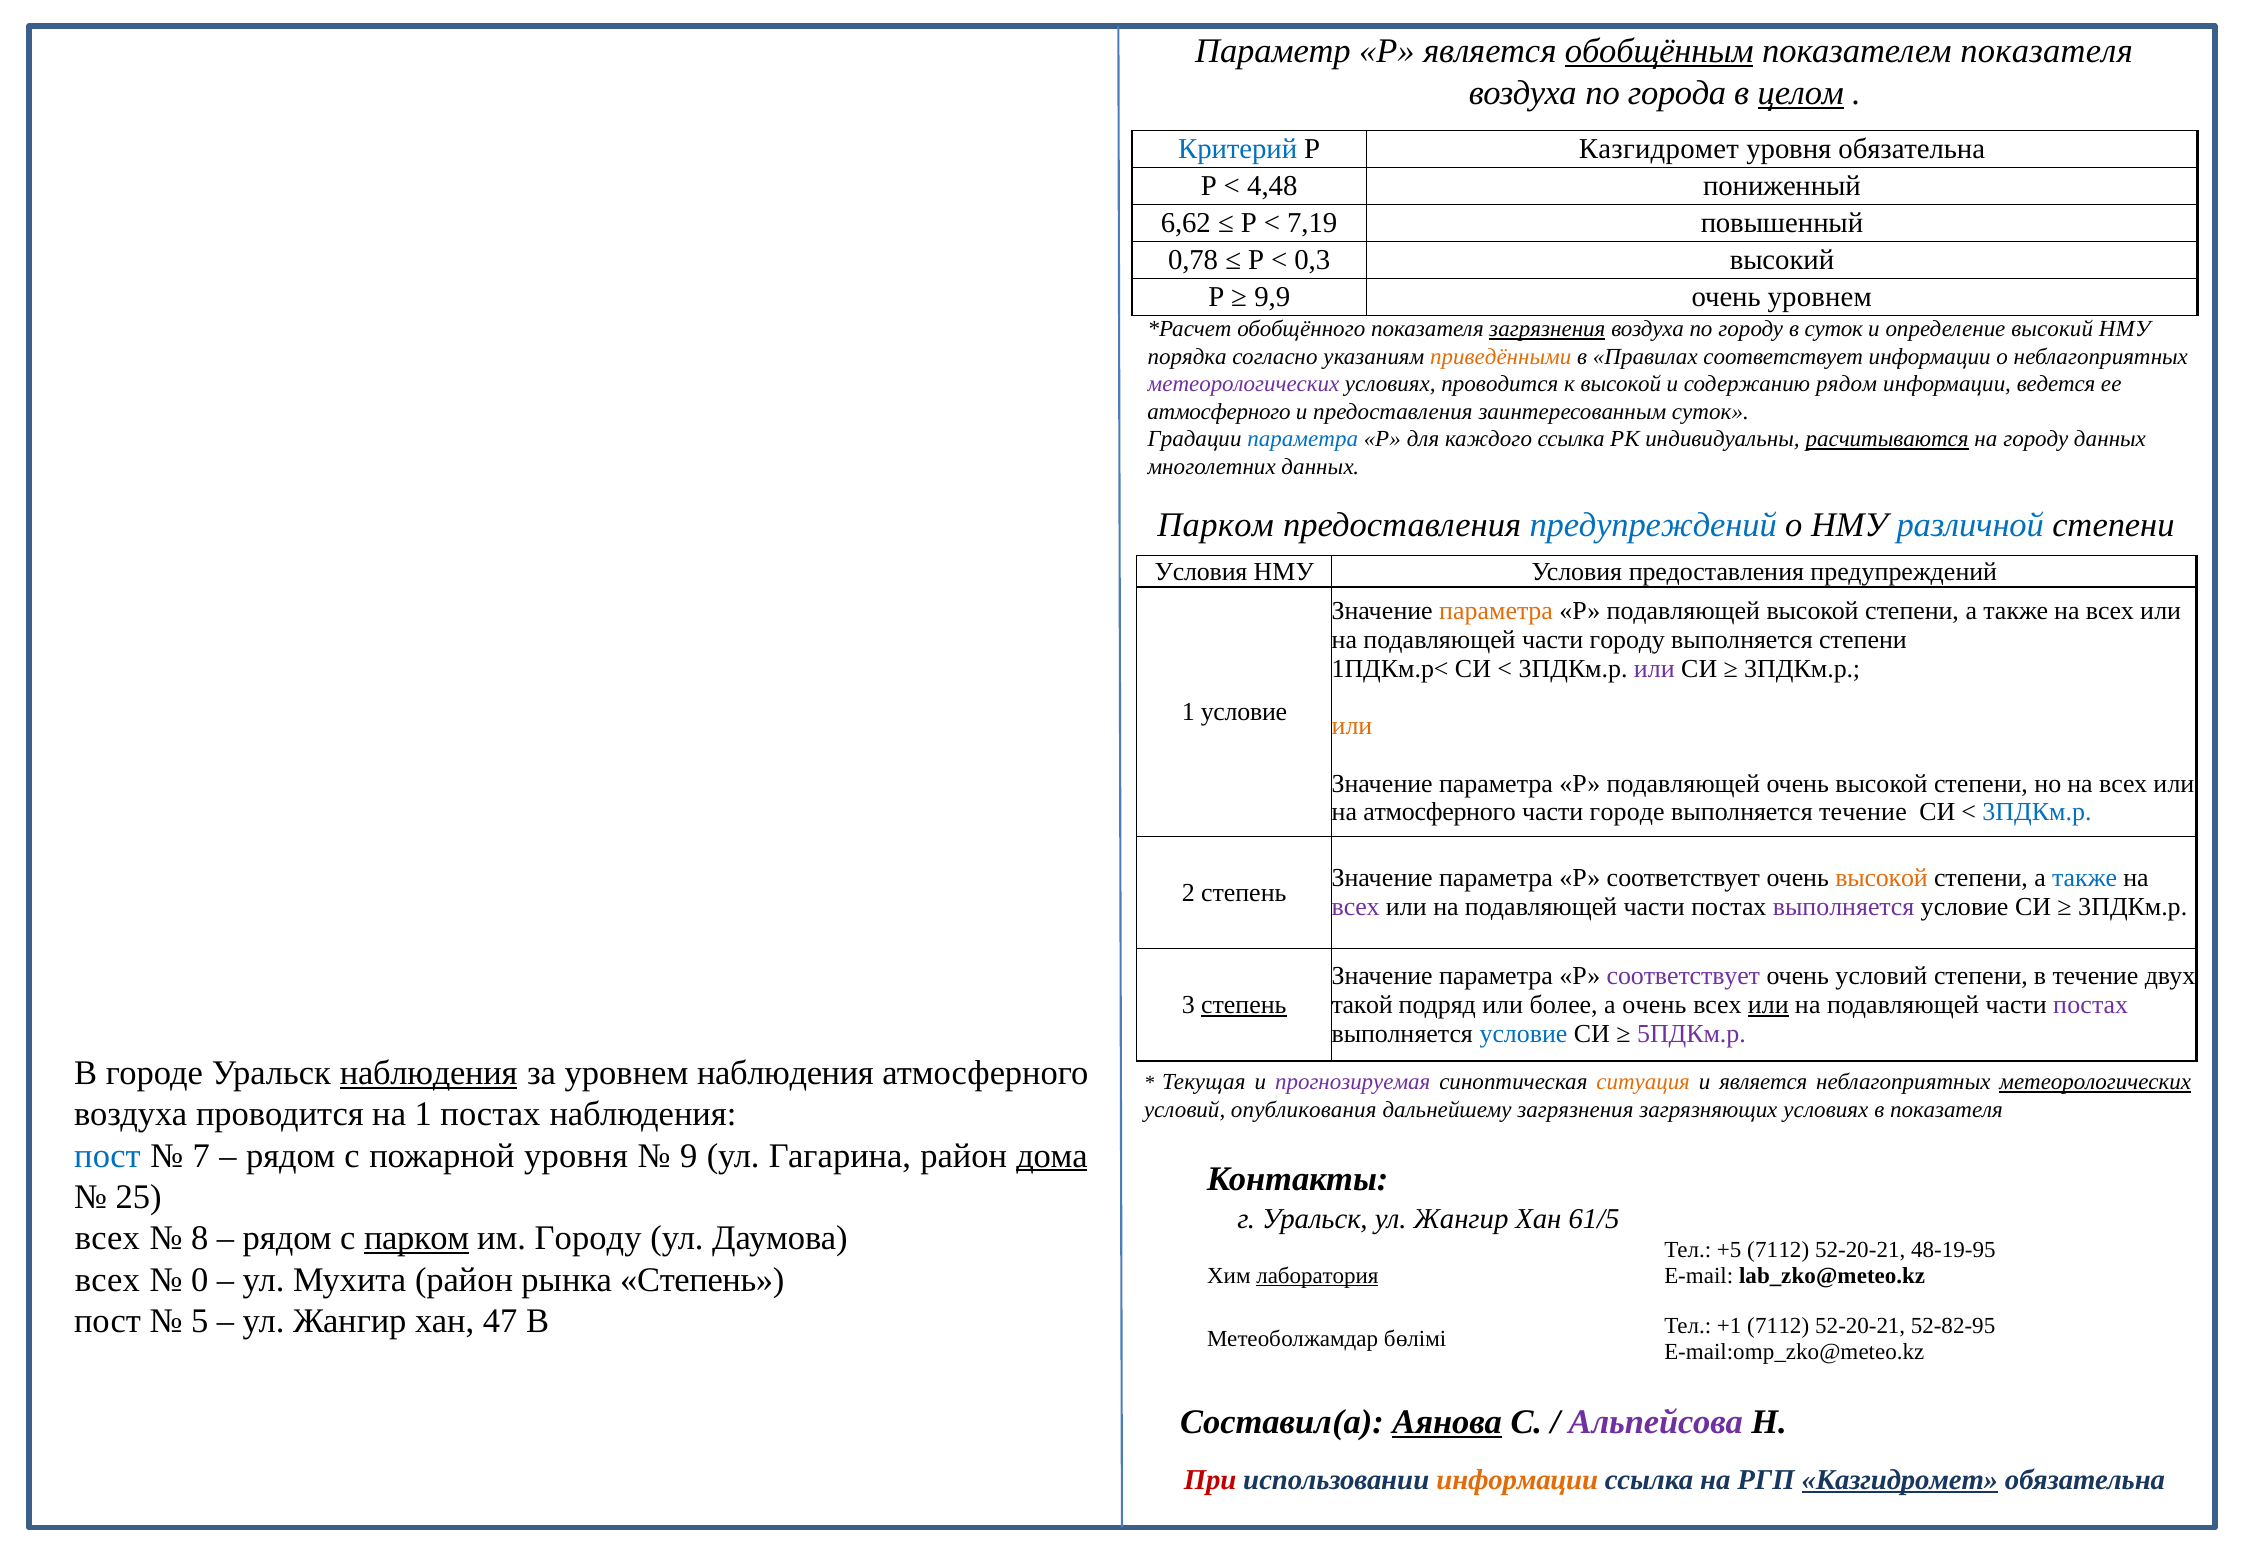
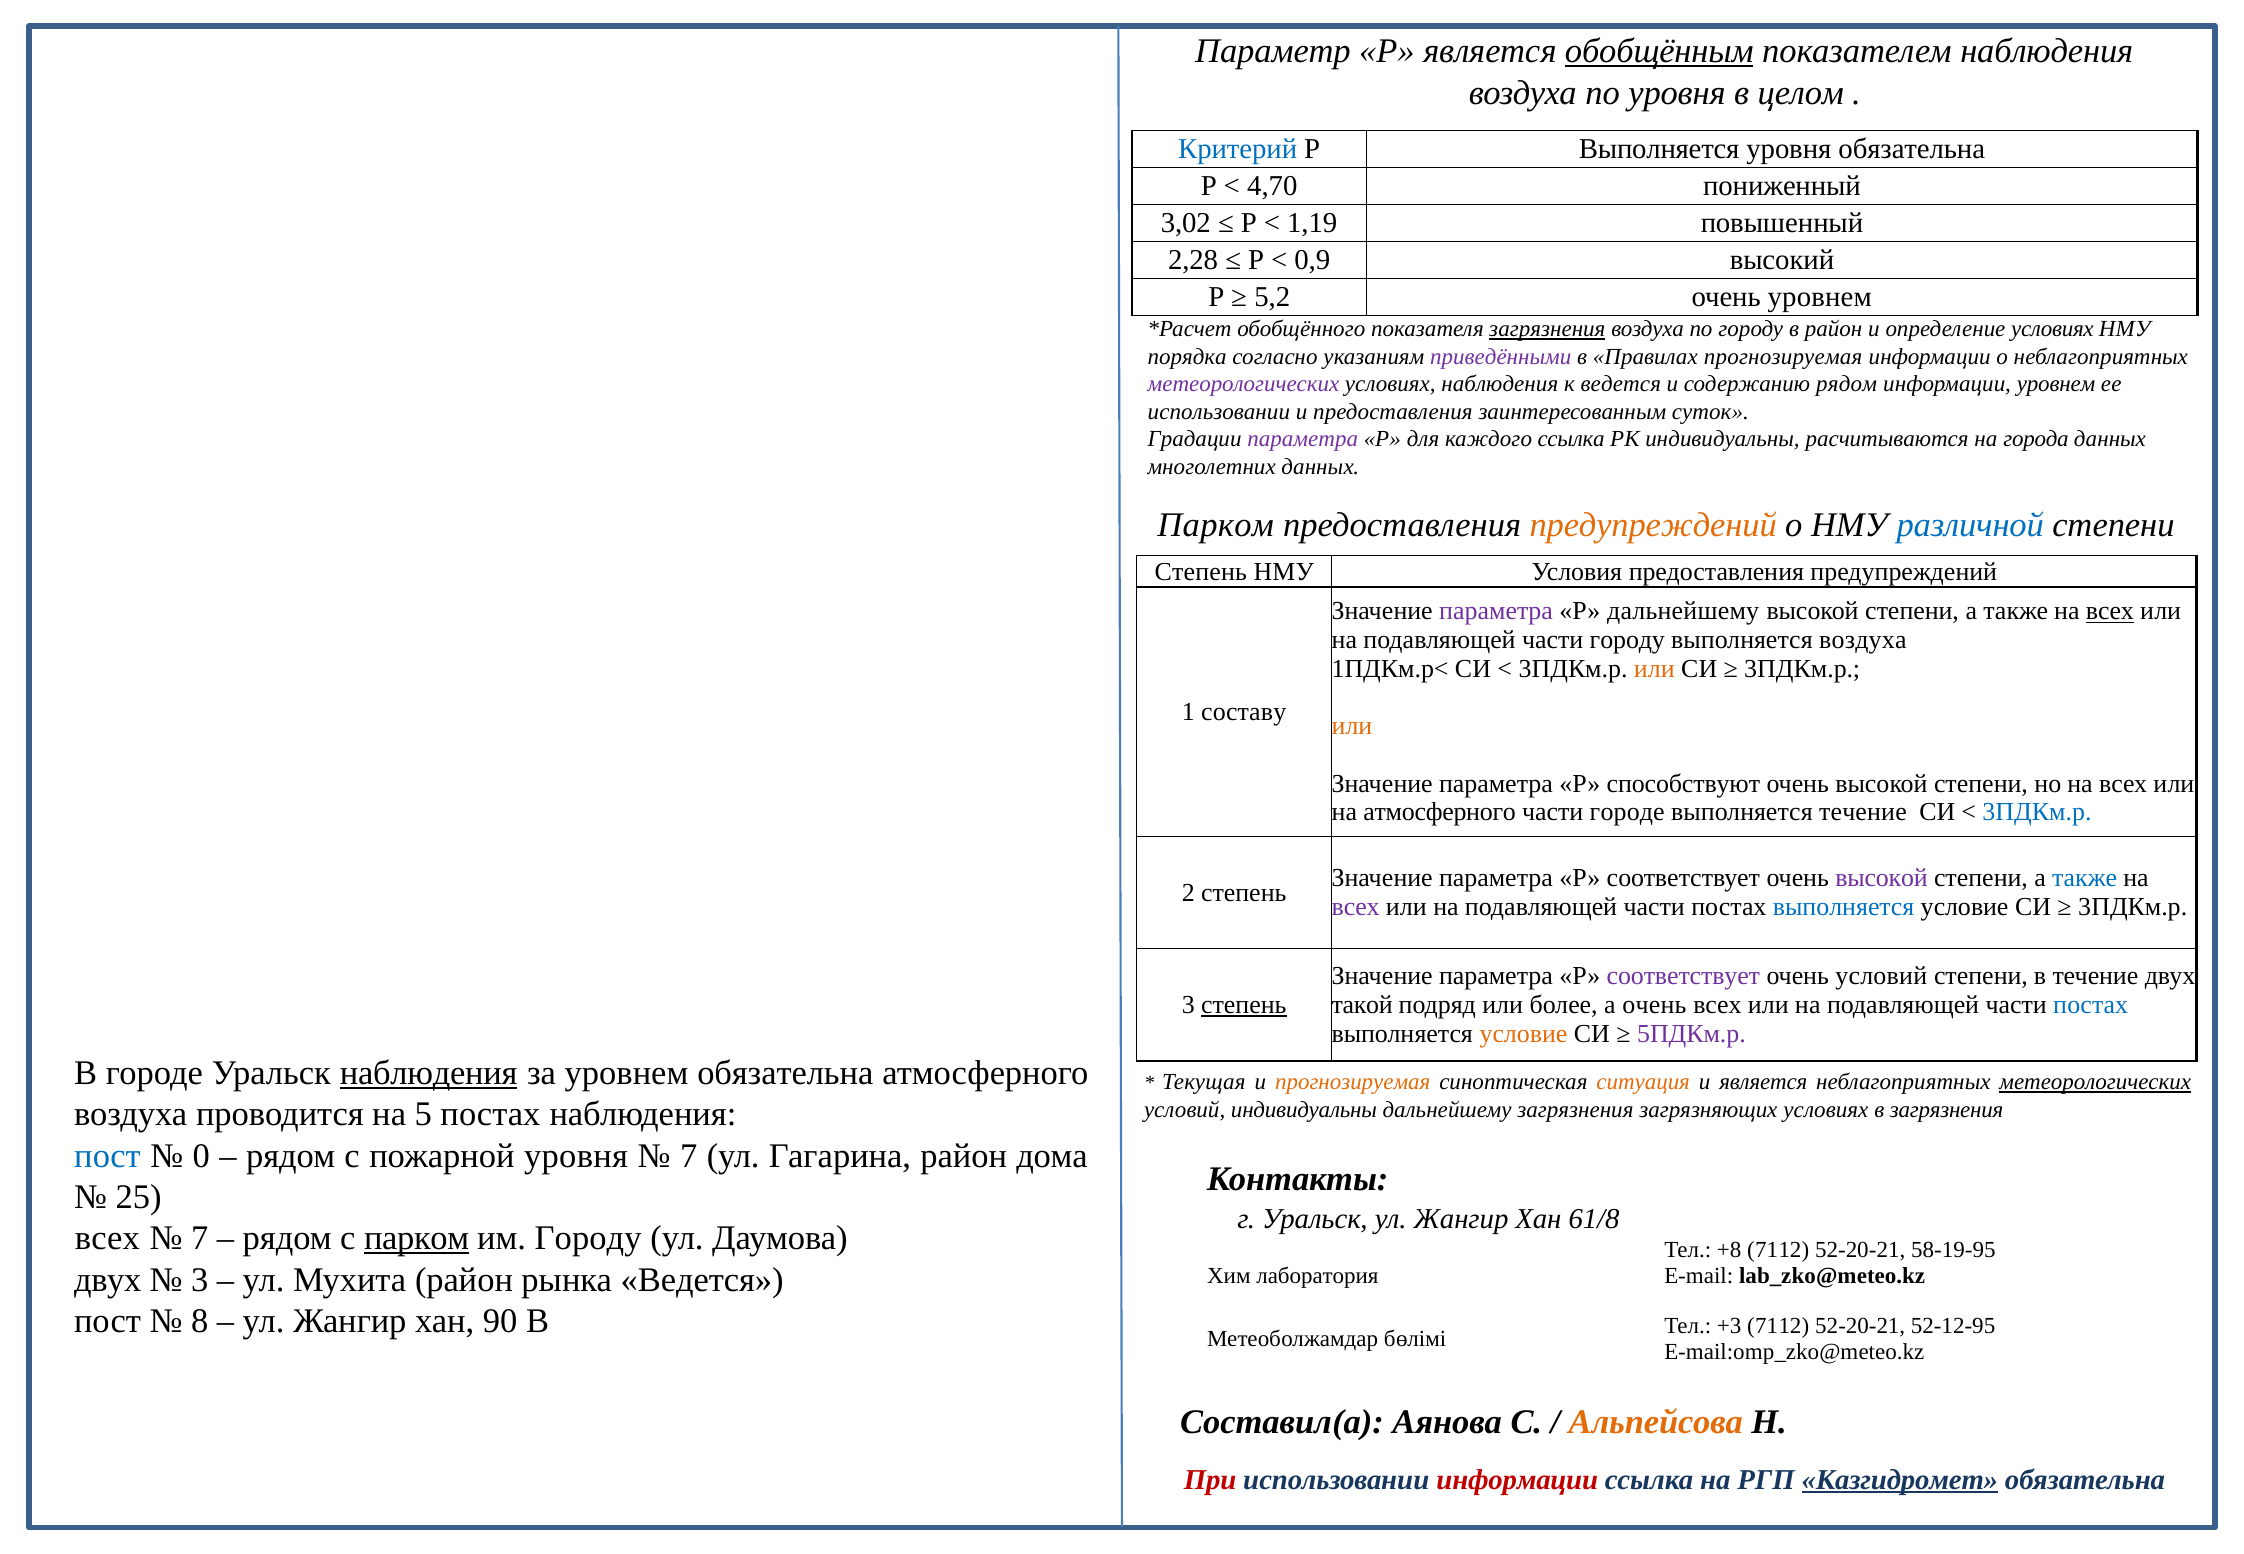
показателем показателя: показателя -> наблюдения
по города: города -> уровня
целом underline: present -> none
Р Казгидромет: Казгидромет -> Выполняется
4,48: 4,48 -> 4,70
6,62: 6,62 -> 3,02
7,19: 7,19 -> 1,19
0,78: 0,78 -> 2,28
0,3: 0,3 -> 0,9
9,9: 9,9 -> 5,2
в суток: суток -> район
определение высокий: высокий -> условиях
приведёнными colour: orange -> purple
Правилах соответствует: соответствует -> прогнозируемая
условиях проводится: проводится -> наблюдения
к высокой: высокой -> ведется
информации ведется: ведется -> уровнем
атмосферного at (1219, 412): атмосферного -> использовании
параметра at (1303, 439) colour: blue -> purple
расчитываются underline: present -> none
на городу: городу -> города
предупреждений at (1653, 525) colour: blue -> orange
Условия at (1201, 571): Условия -> Степень
параметра at (1496, 611) colour: orange -> purple
подавляющей at (1683, 611): подавляющей -> дальнейшему
всех at (2110, 611) underline: none -> present
выполняется степени: степени -> воздуха
или at (1654, 669) colour: purple -> orange
1 условие: условие -> составу
подавляющей at (1683, 783): подавляющей -> способствуют
высокой at (1881, 878) colour: orange -> purple
выполняется at (1844, 907) colour: purple -> blue
или at (1768, 1005) underline: present -> none
постах at (2091, 1005) colour: purple -> blue
условие at (1524, 1033) colour: blue -> orange
уровнем наблюдения: наблюдения -> обязательна
прогнозируемая at (1353, 1082) colour: purple -> orange
на 1: 1 -> 5
условий опубликования: опубликования -> индивидуальны
в показателя: показателя -> загрязнения
7: 7 -> 0
9 at (689, 1155): 9 -> 7
дома underline: present -> none
61/5: 61/5 -> 61/8
8 at (200, 1238): 8 -> 7
+5: +5 -> +8
48-19-95: 48-19-95 -> 58-19-95
всех at (107, 1280): всех -> двух
0 at (200, 1280): 0 -> 3
рынка Степень: Степень -> Ведется
лаборатория underline: present -> none
5: 5 -> 8
47: 47 -> 90
+1: +1 -> +3
52-82-95: 52-82-95 -> 52-12-95
Аянова underline: present -> none
Альпейсова colour: purple -> orange
информации at (1517, 1479) colour: orange -> red
